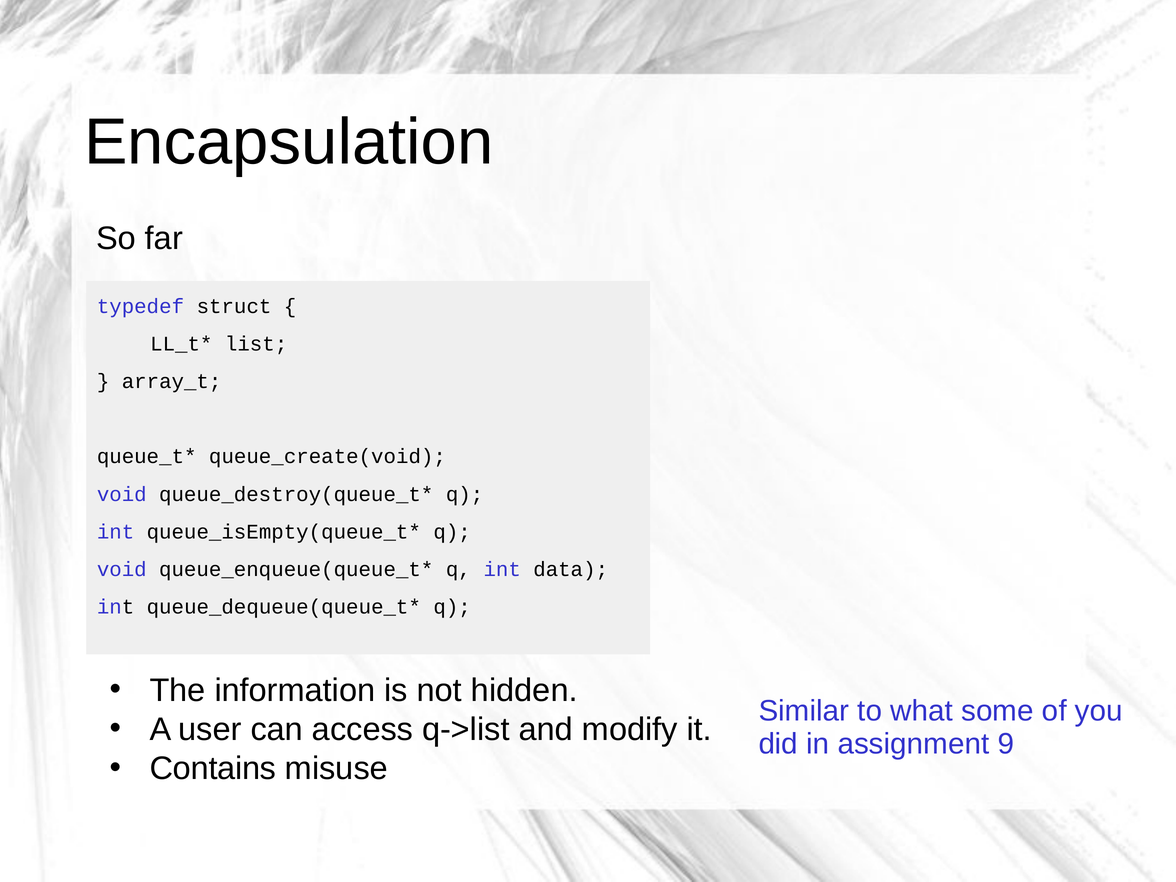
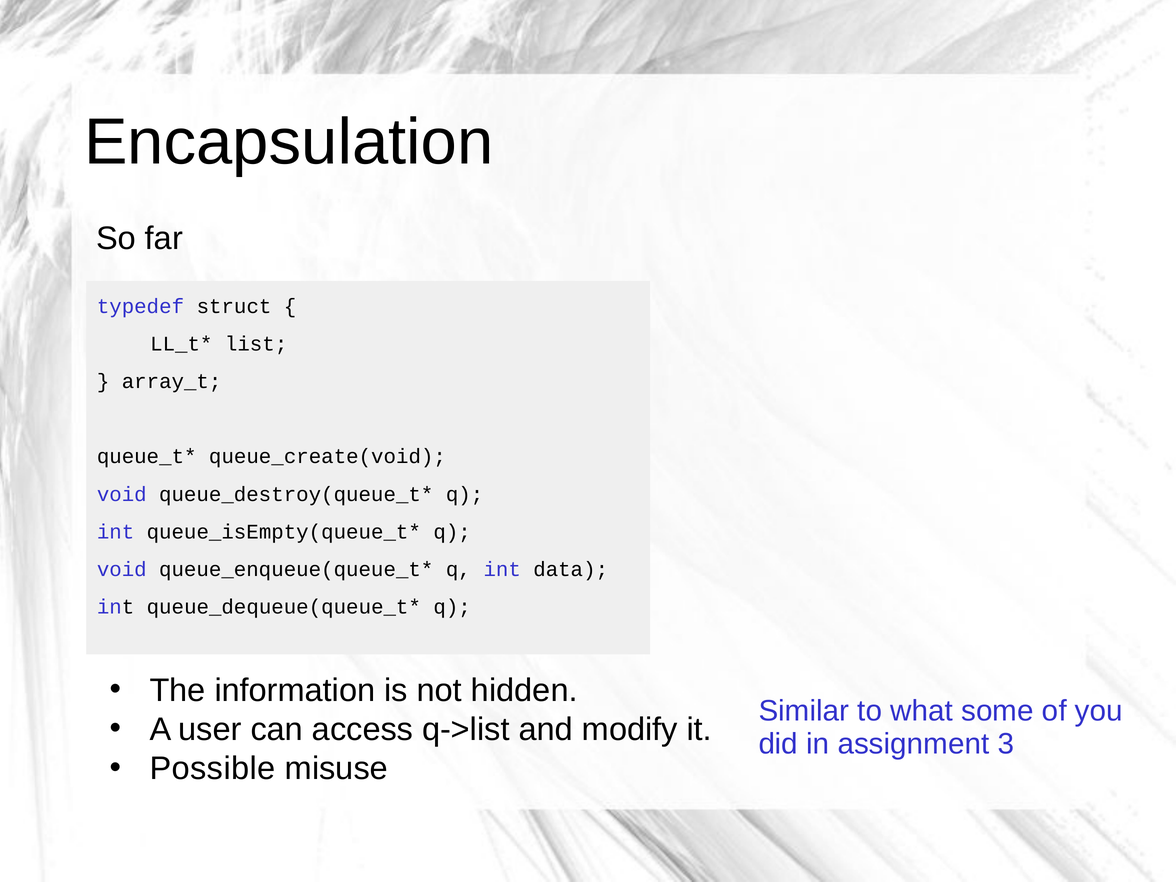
9: 9 -> 3
Contains: Contains -> Possible
